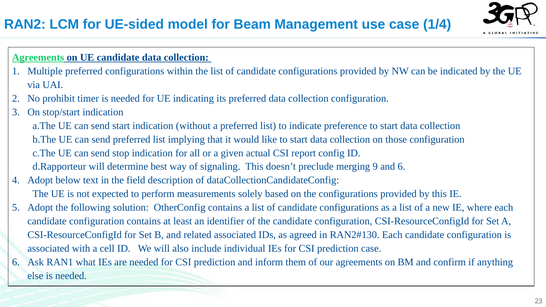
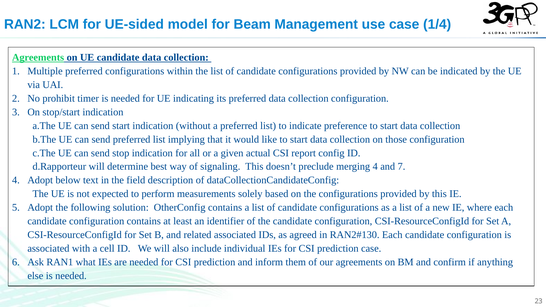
merging 9: 9 -> 4
and 6: 6 -> 7
